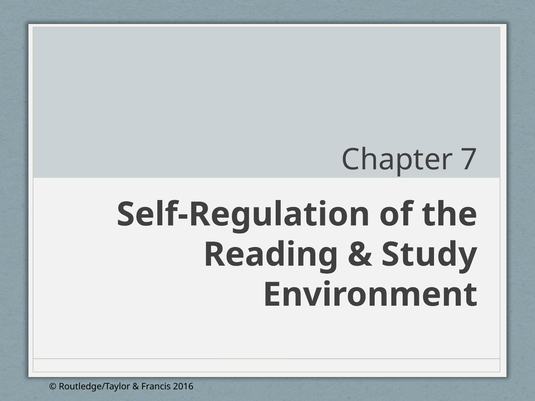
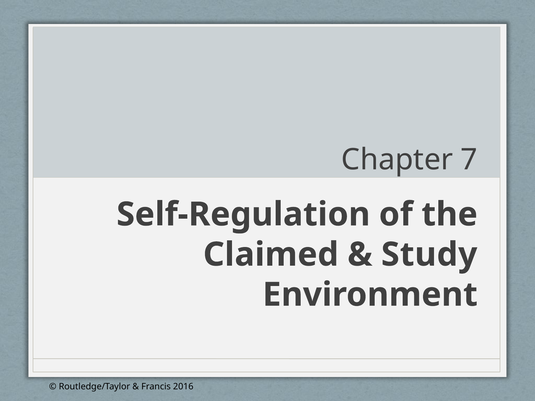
Reading: Reading -> Claimed
